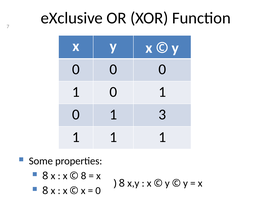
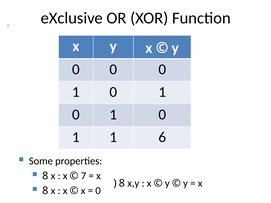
3 at (162, 115): 3 -> 0
1 1 1: 1 -> 6
8 at (84, 176): 8 -> 7
